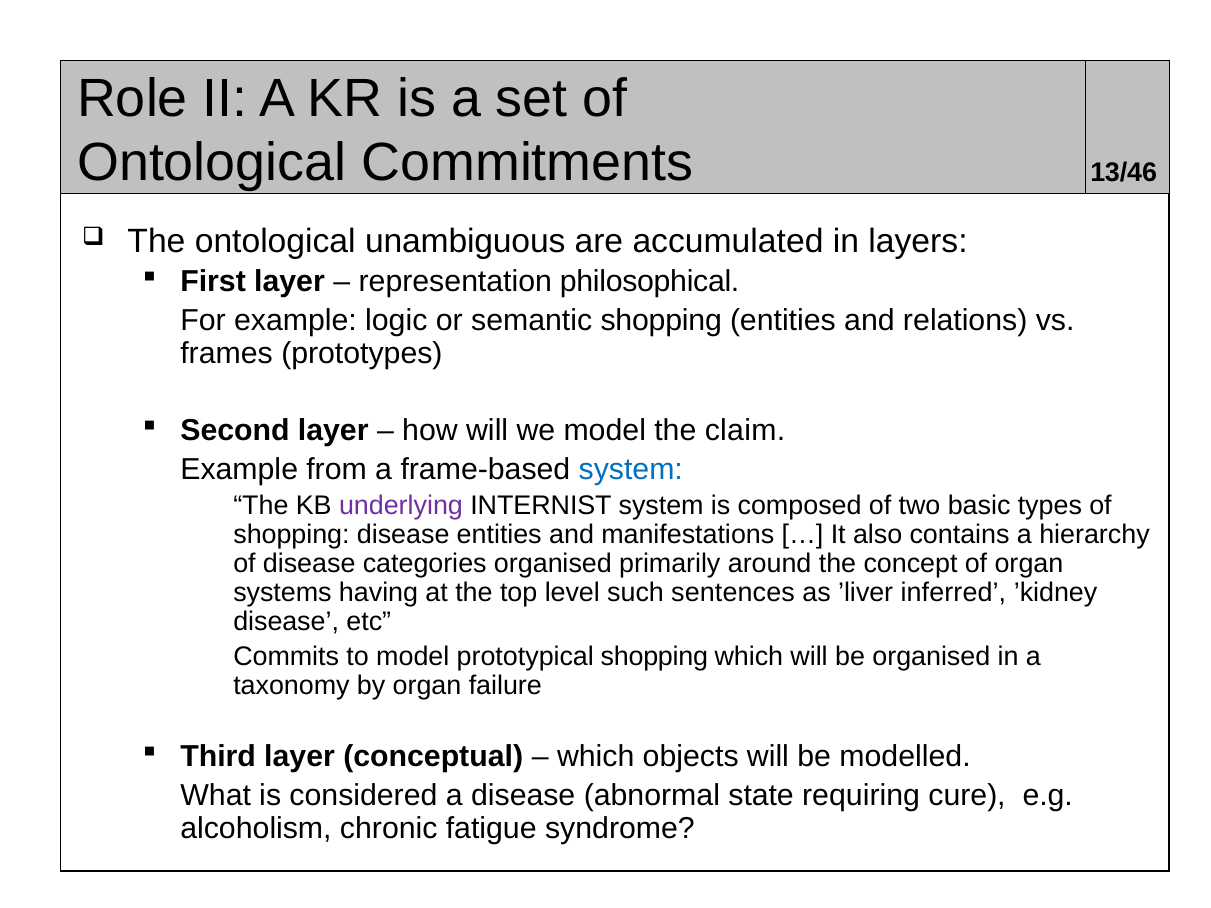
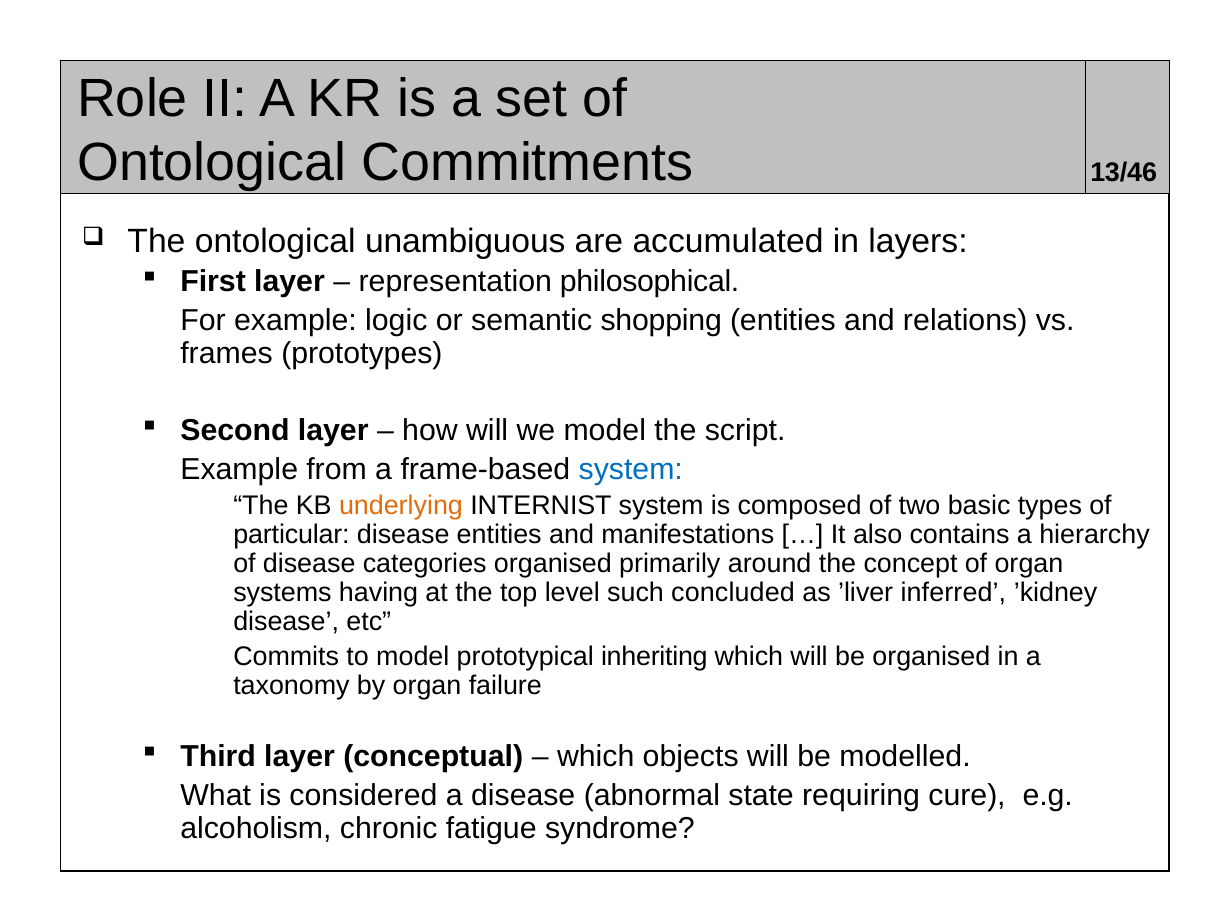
claim: claim -> script
underlying colour: purple -> orange
shopping at (291, 535): shopping -> particular
sentences: sentences -> concluded
prototypical shopping: shopping -> inheriting
